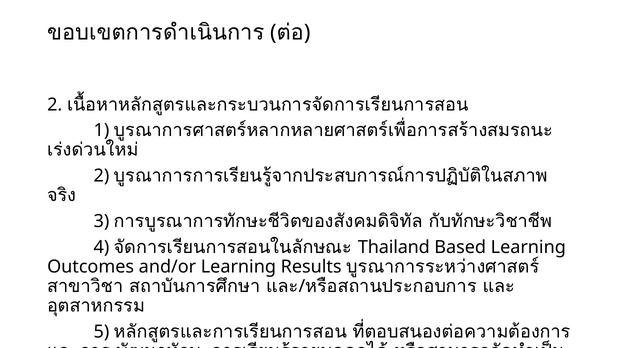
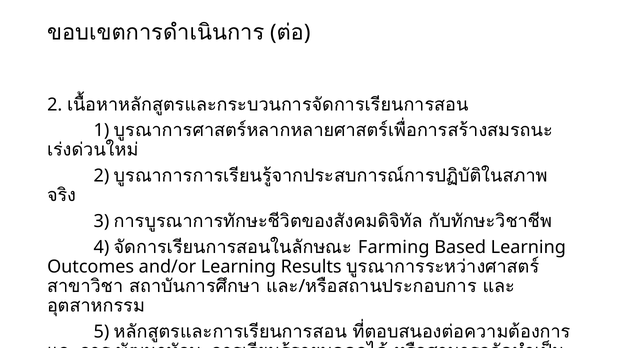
Thailand: Thailand -> Farming
